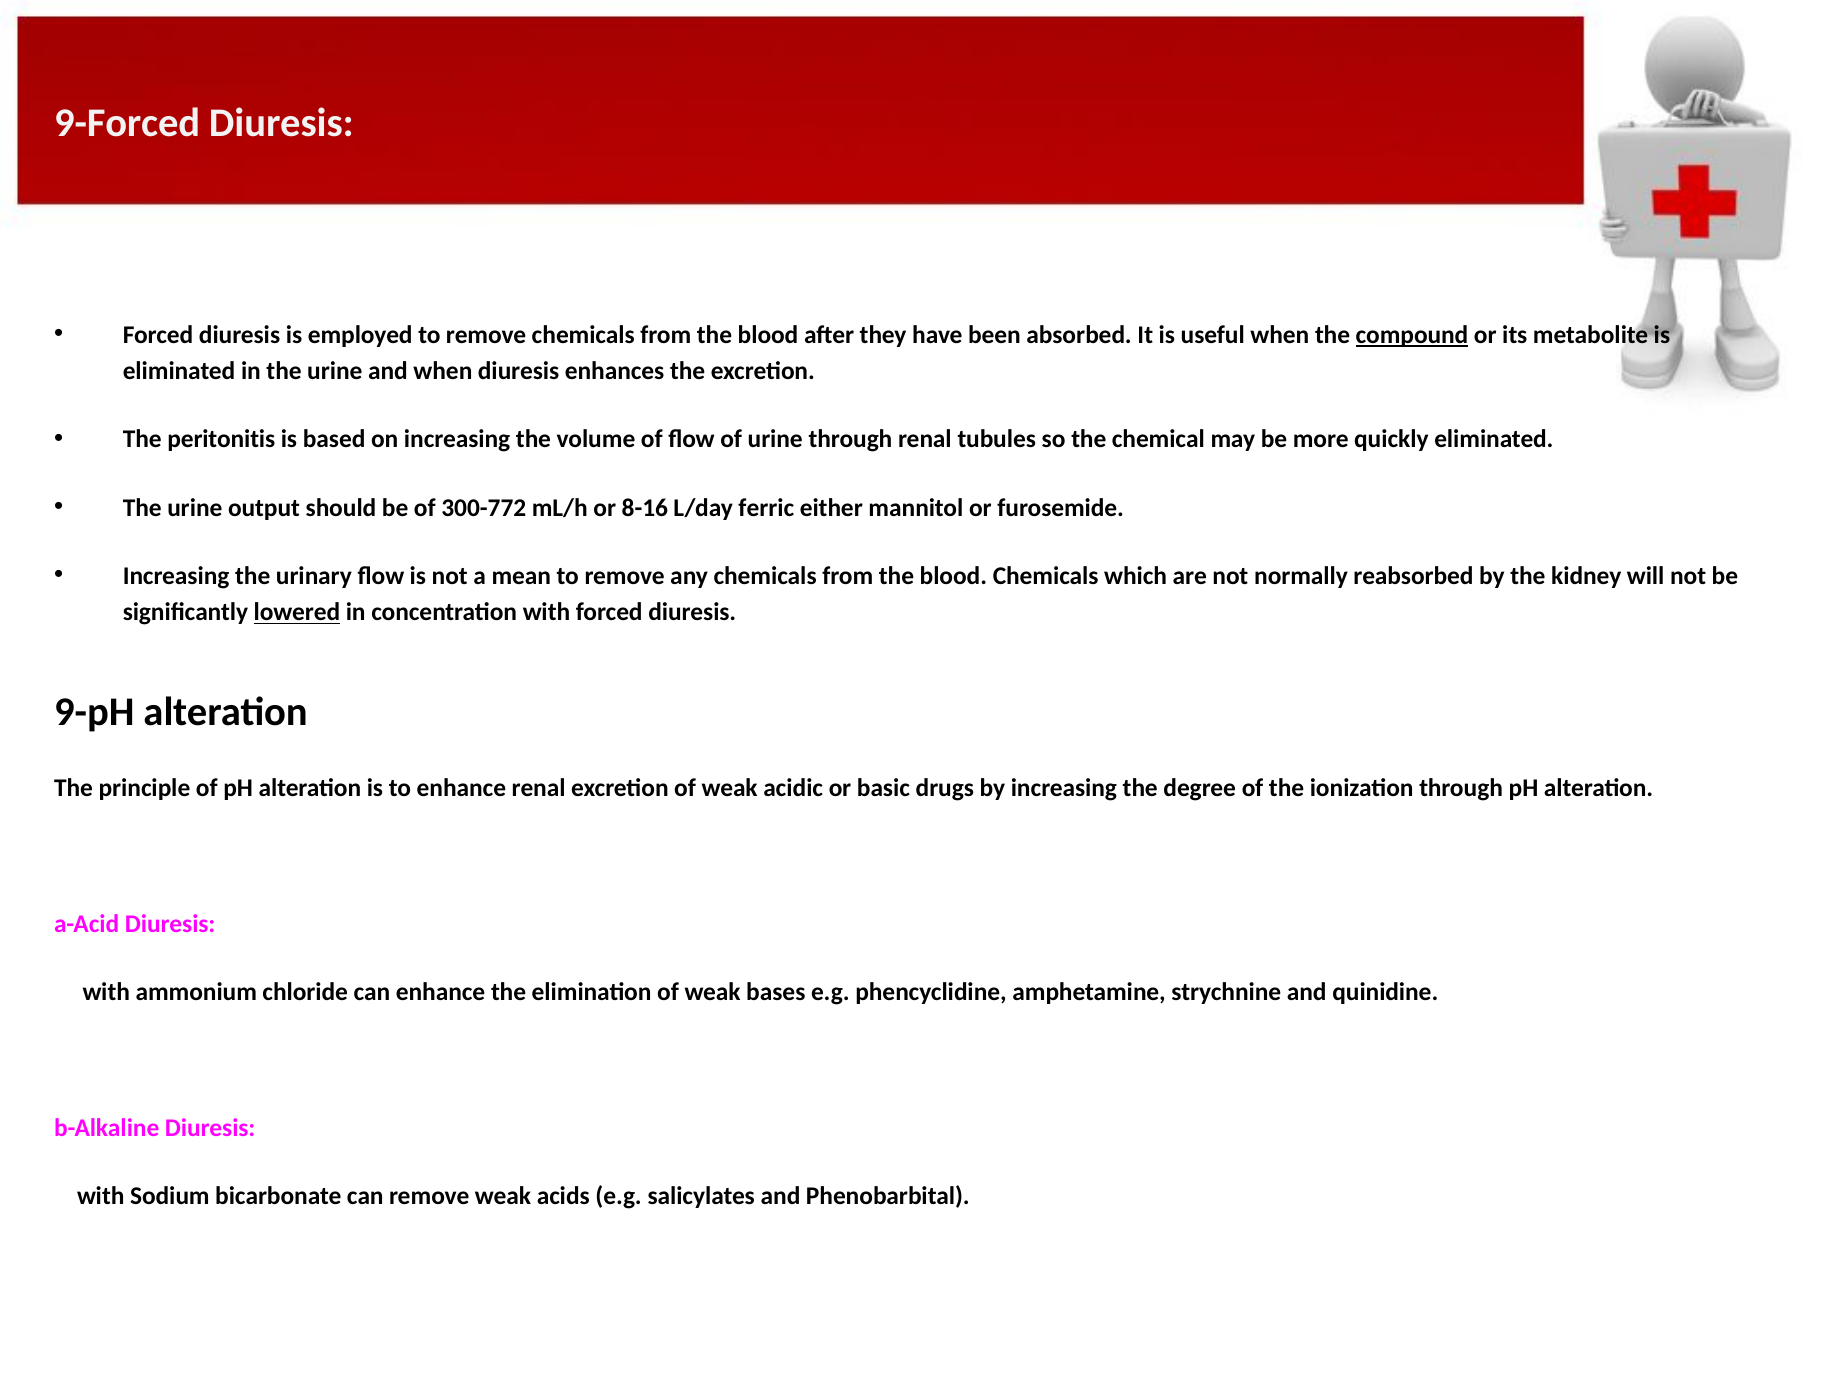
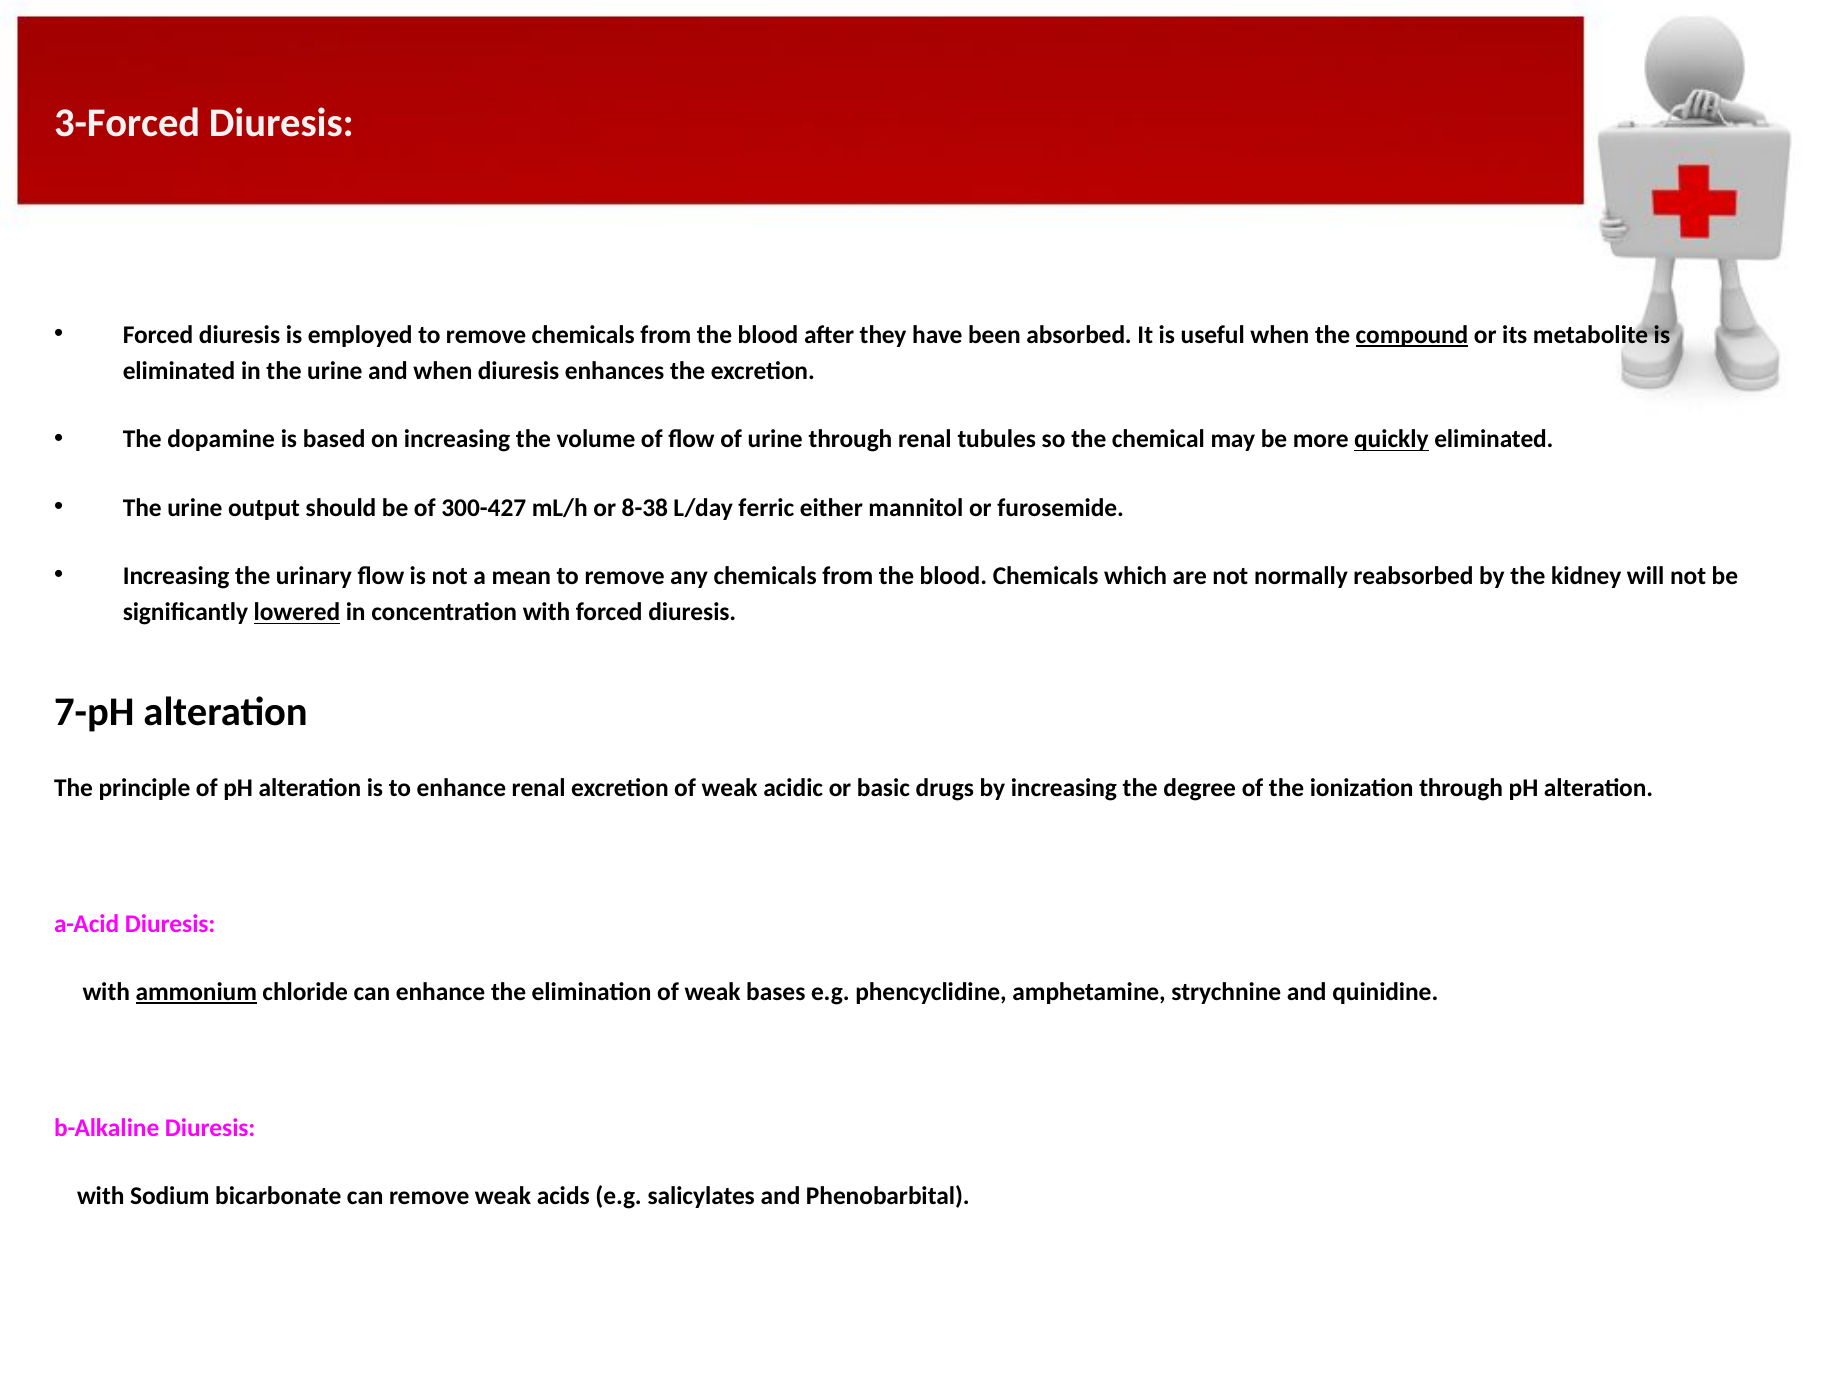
9-Forced: 9-Forced -> 3-Forced
peritonitis: peritonitis -> dopamine
quickly underline: none -> present
300-772: 300-772 -> 300-427
8-16: 8-16 -> 8-38
9-pH: 9-pH -> 7-pH
ammonium underline: none -> present
